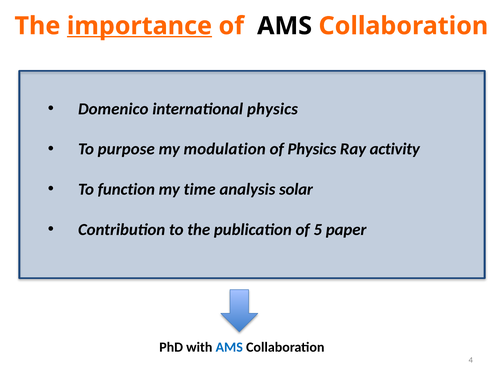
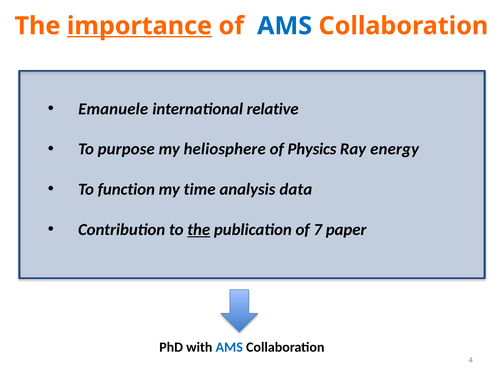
AMS at (285, 26) colour: black -> blue
Domenico: Domenico -> Emanuele
international physics: physics -> relative
modulation: modulation -> heliosphere
activity: activity -> energy
solar: solar -> data
the at (199, 230) underline: none -> present
5: 5 -> 7
